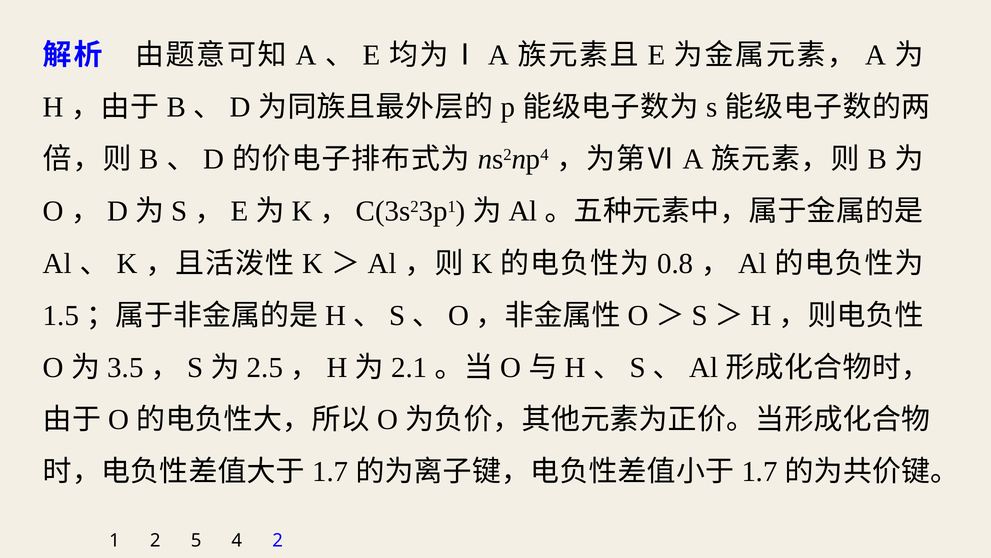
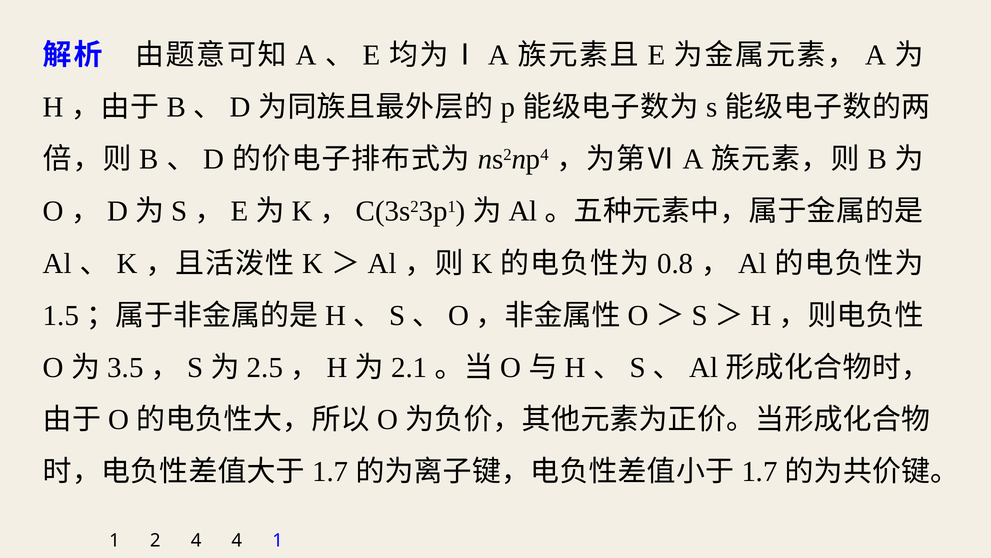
2 5: 5 -> 4
4 2: 2 -> 1
